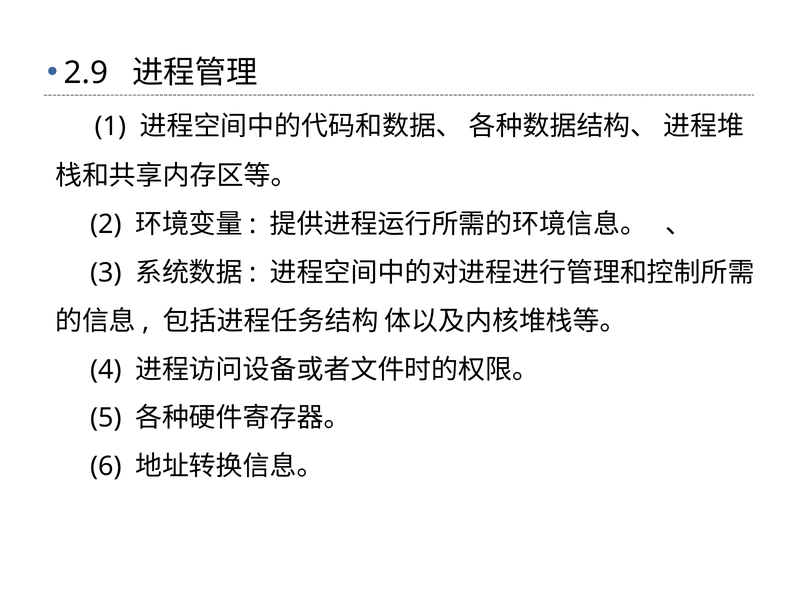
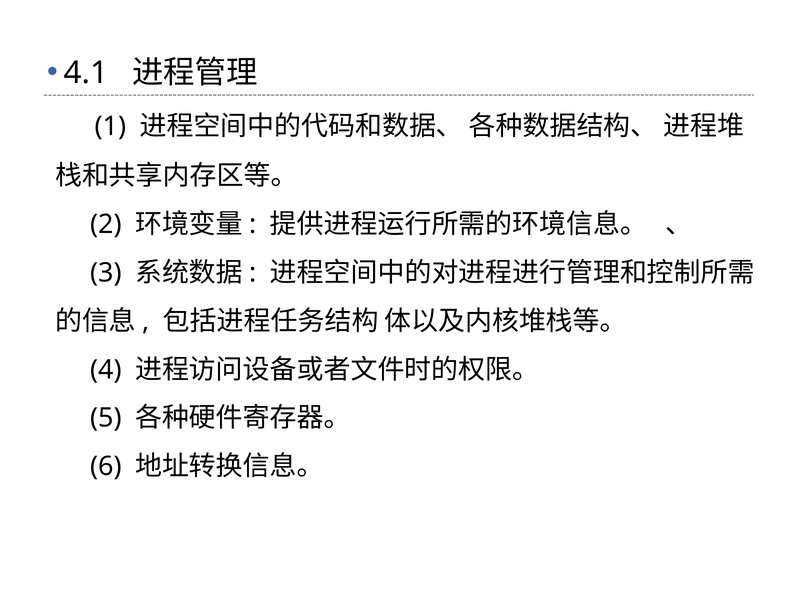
2.9: 2.9 -> 4.1
